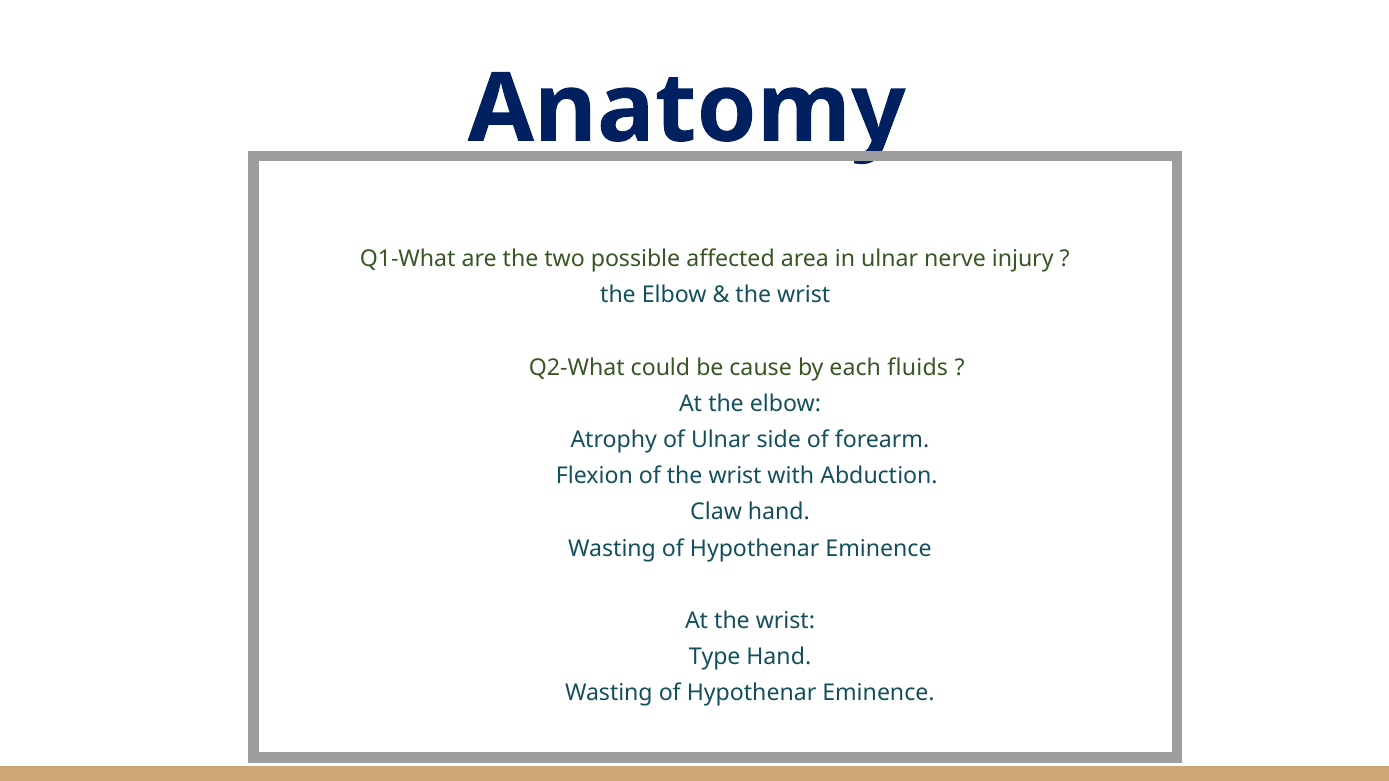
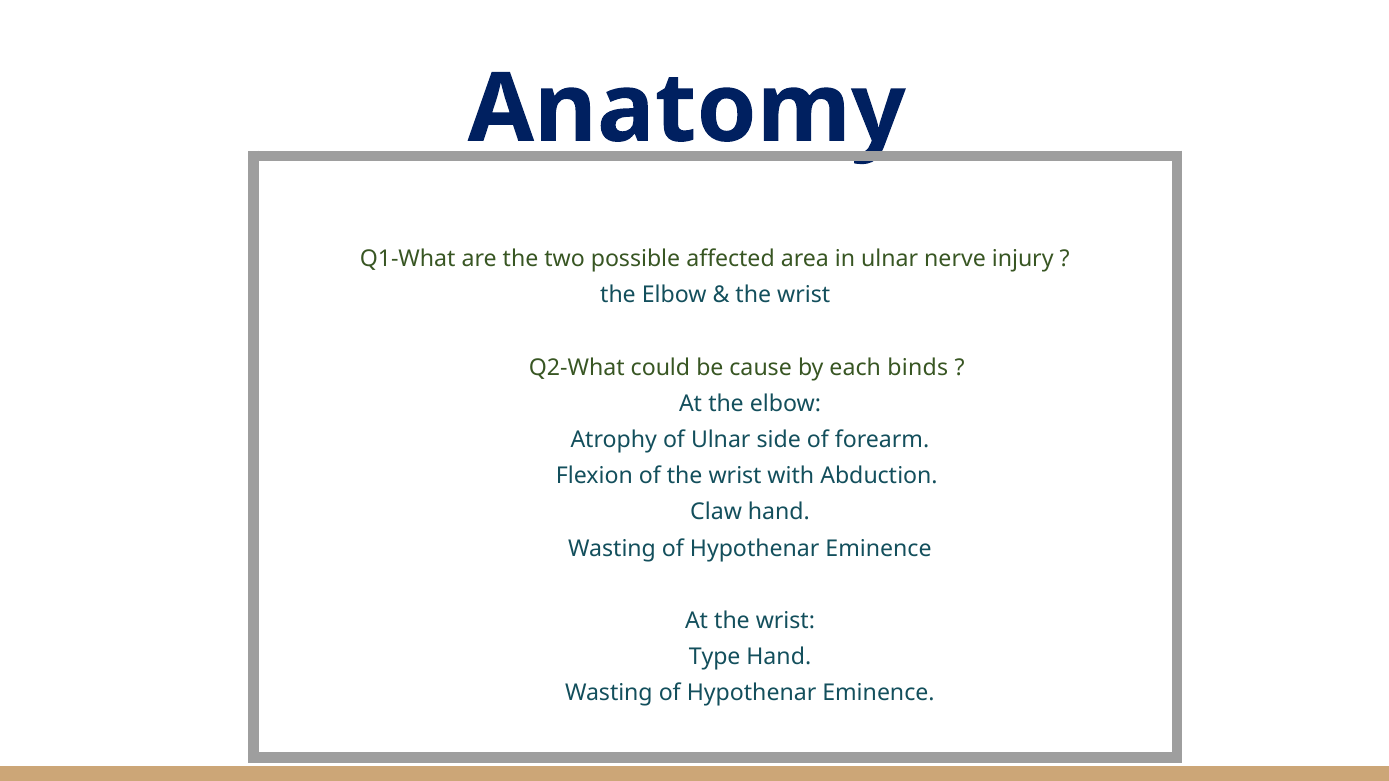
fluids: fluids -> binds
